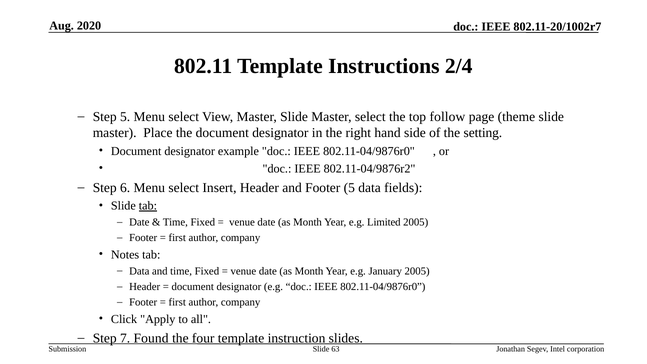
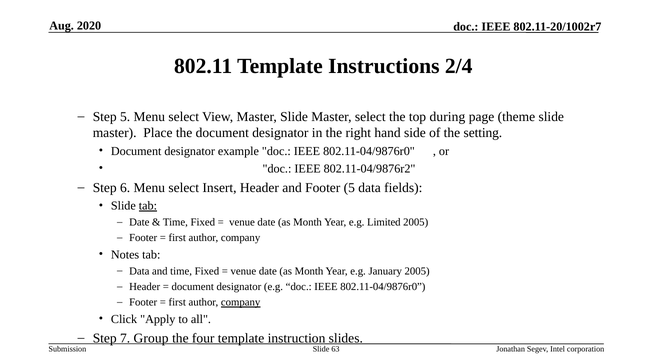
follow: follow -> during
company at (241, 302) underline: none -> present
Found: Found -> Group
